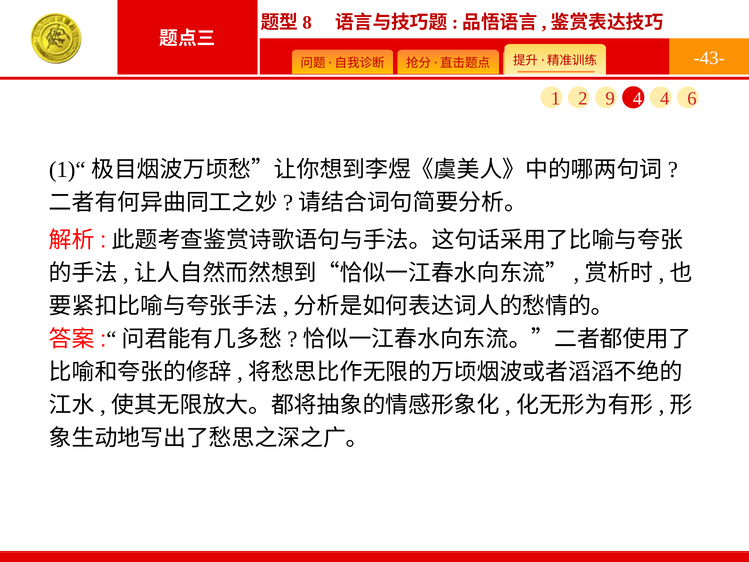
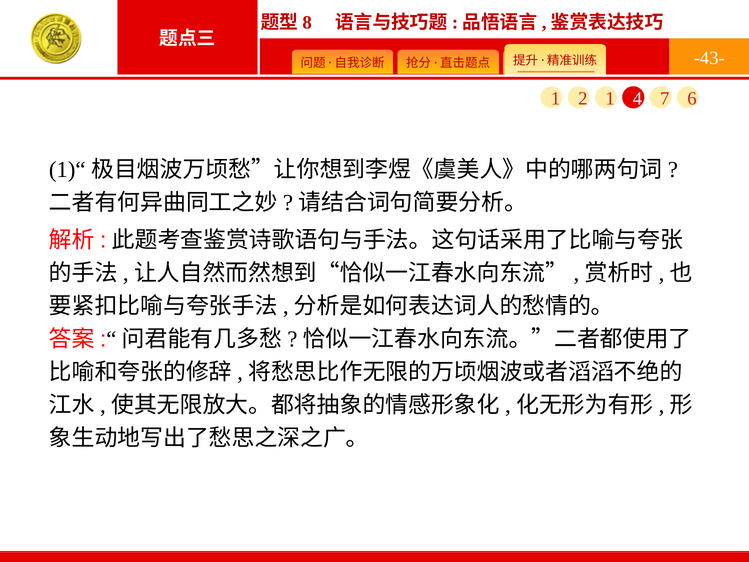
2 9: 9 -> 1
4 4: 4 -> 7
